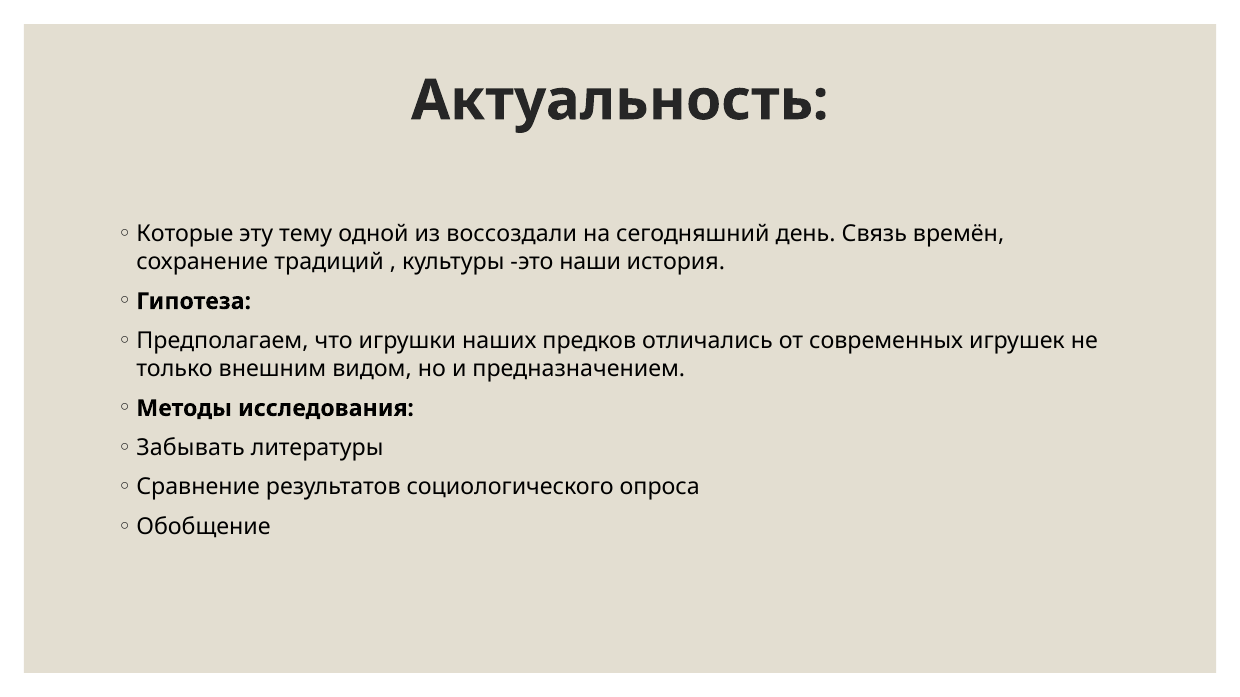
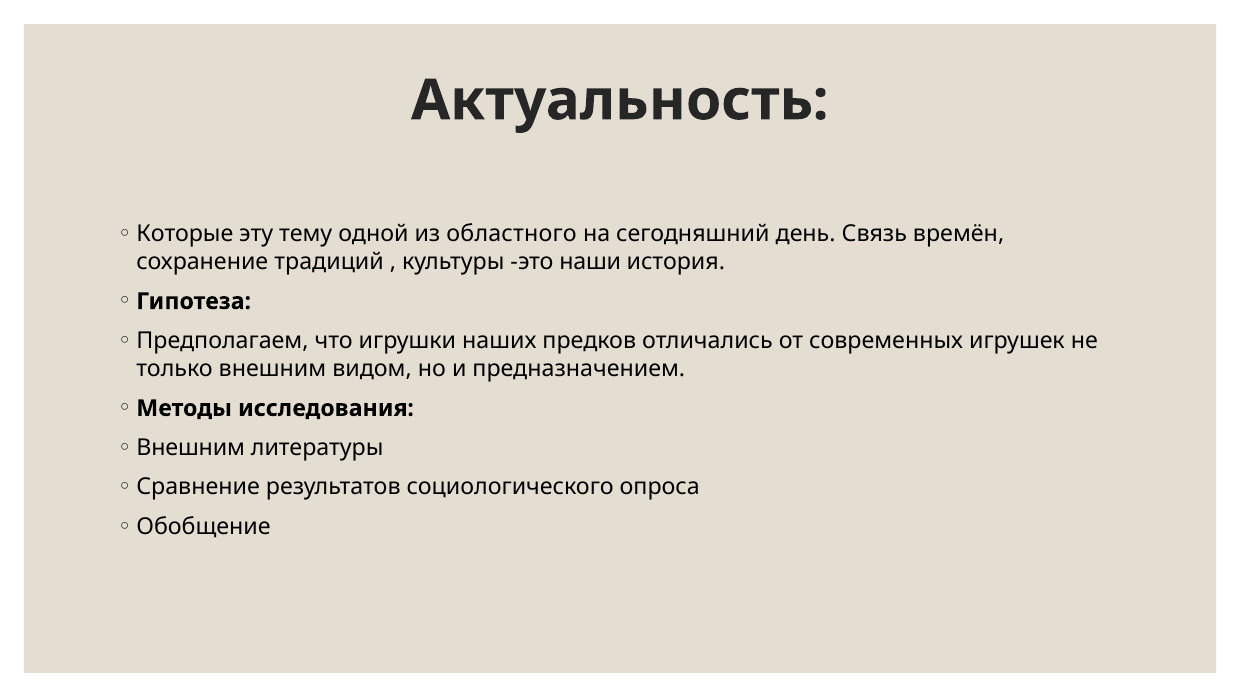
воссоздали: воссоздали -> областного
Забывать at (191, 448): Забывать -> Внешним
